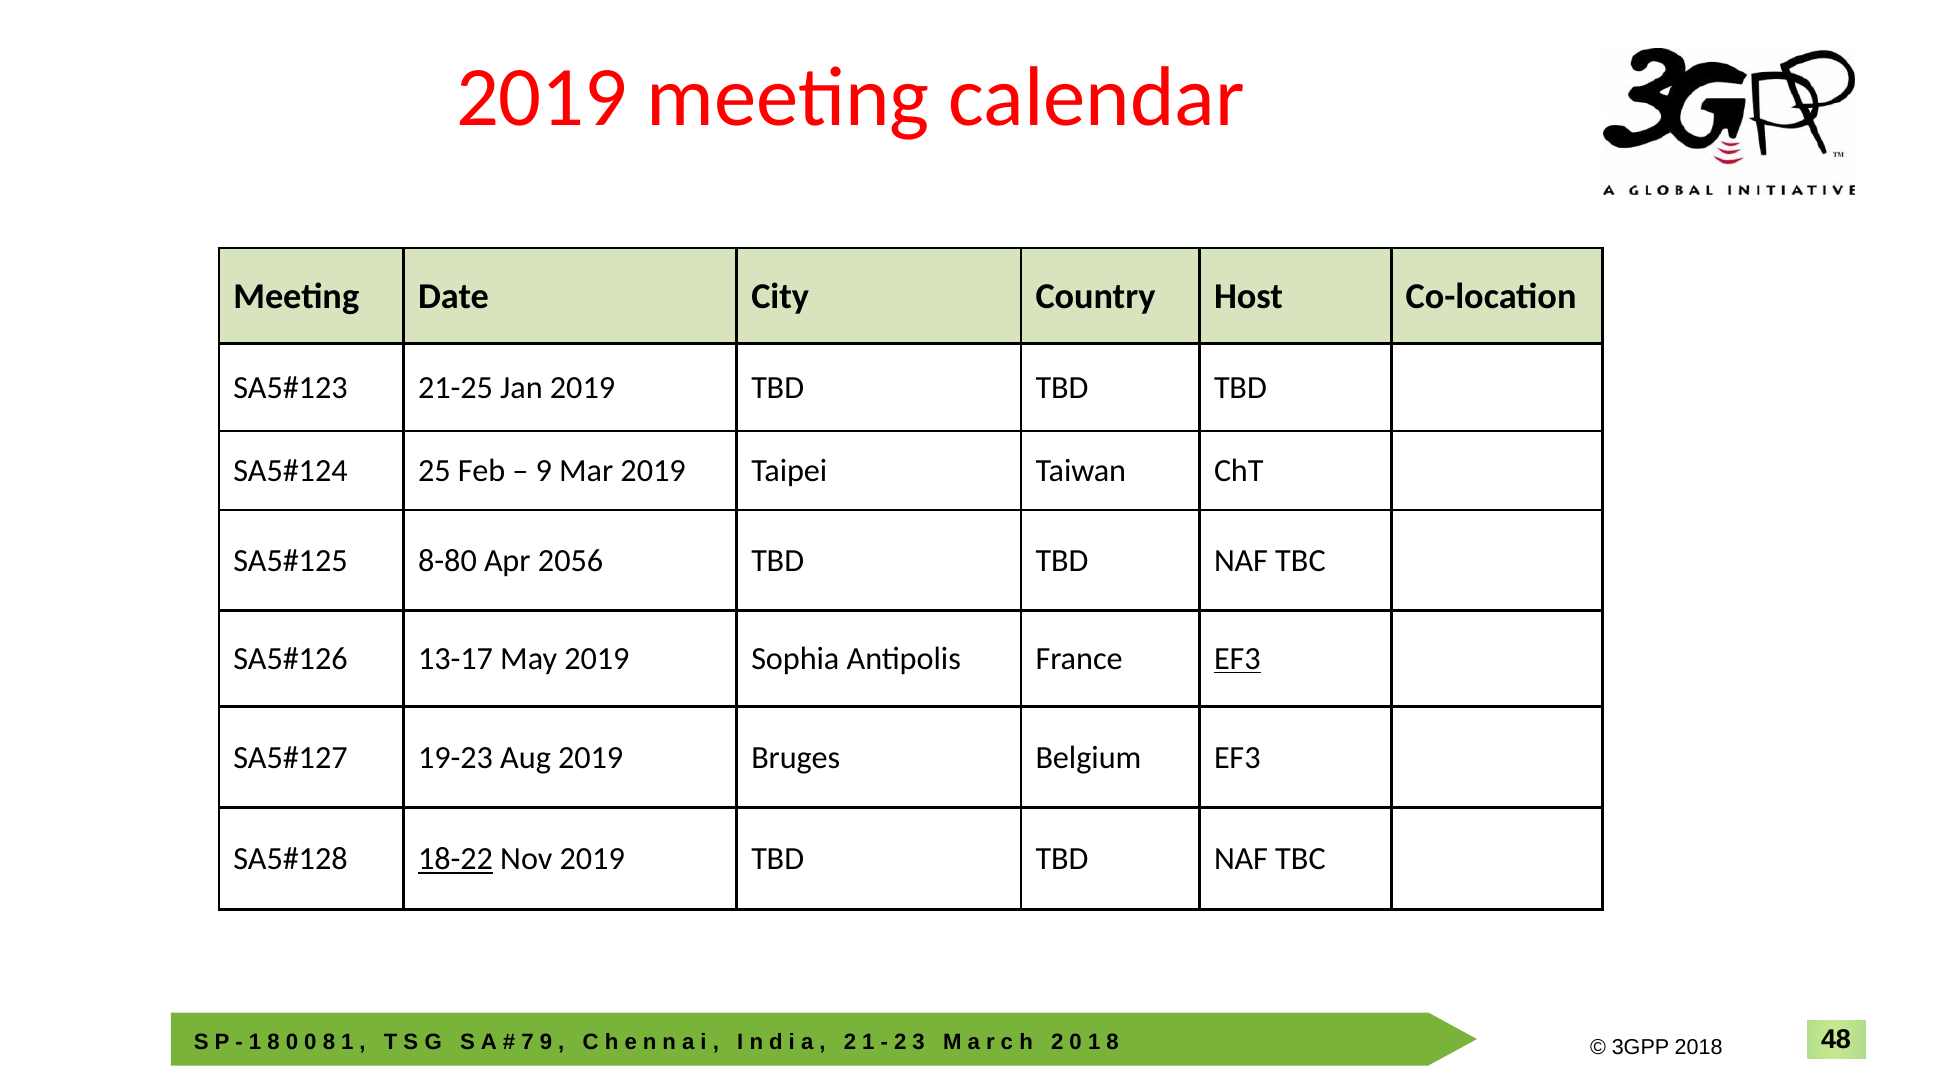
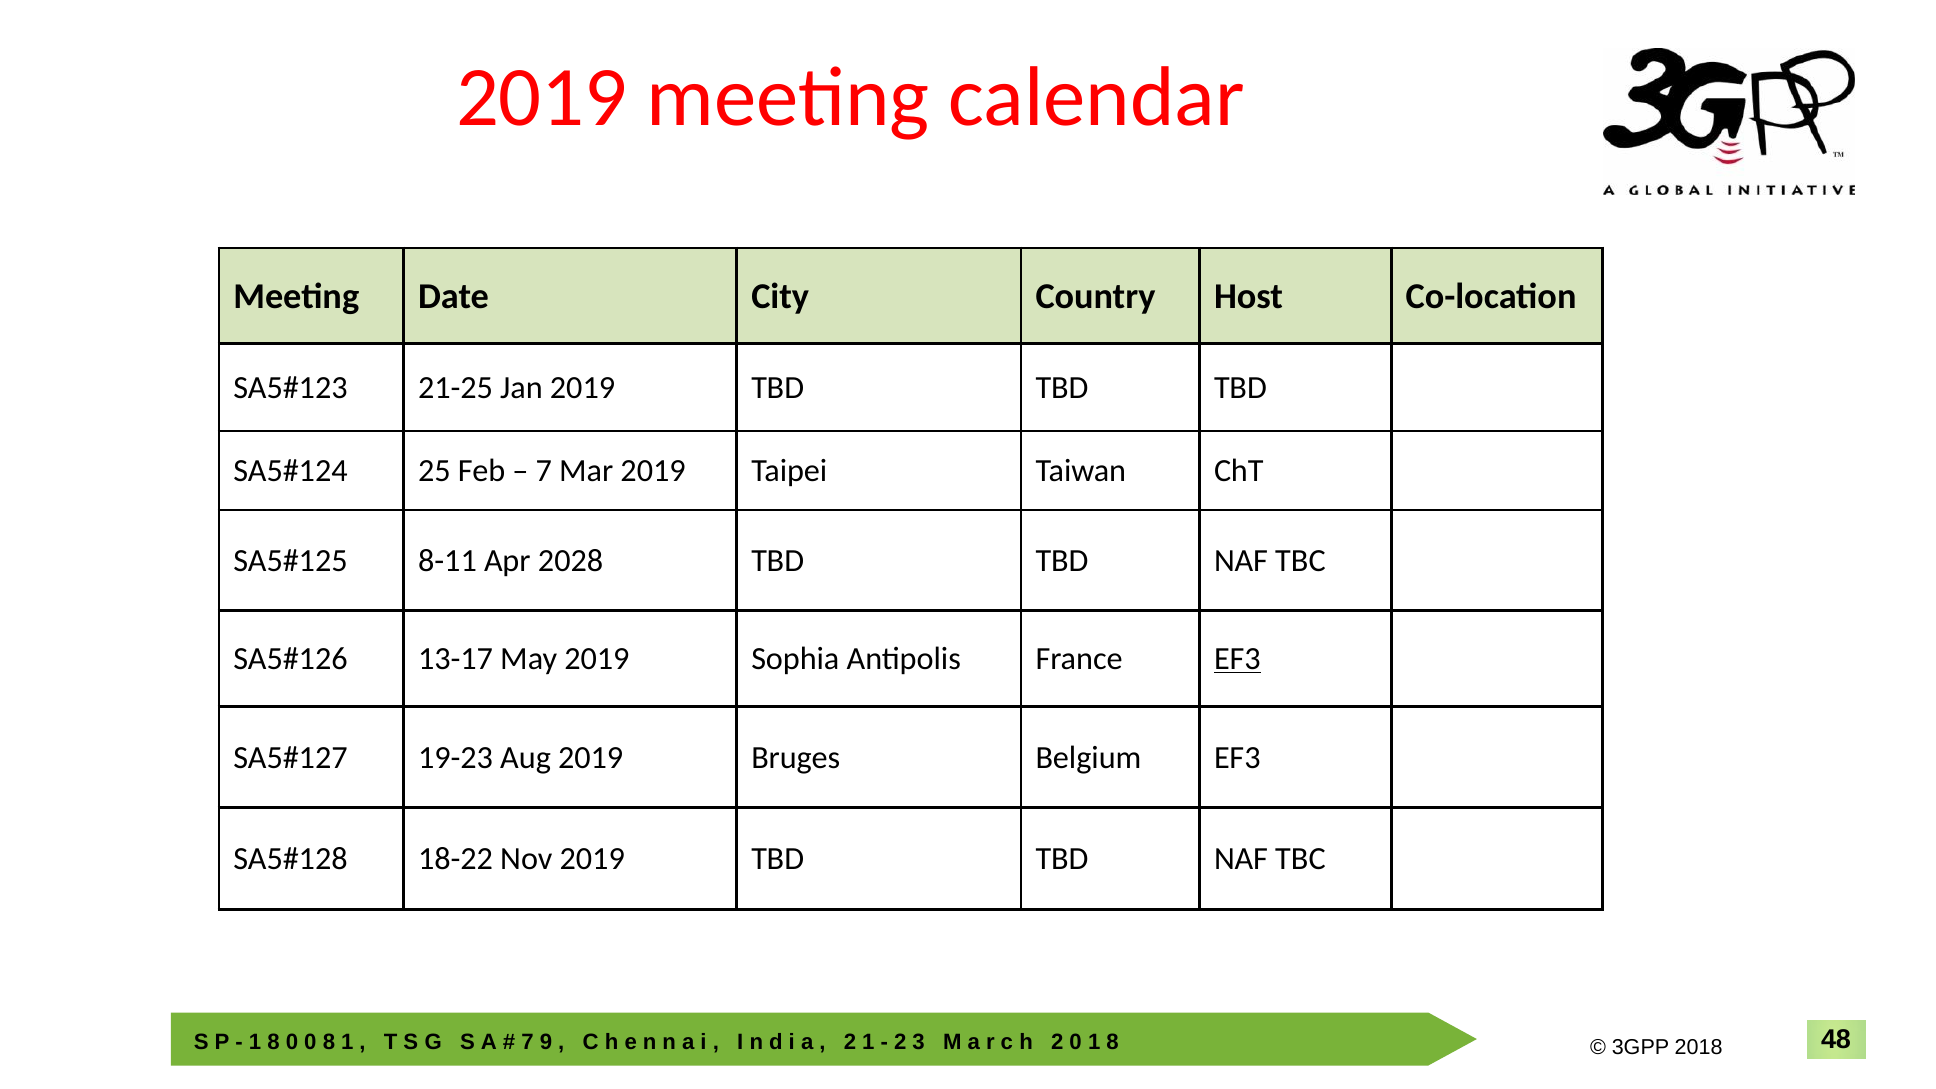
9 at (544, 471): 9 -> 7
8-80: 8-80 -> 8-11
2056: 2056 -> 2028
18-22 underline: present -> none
